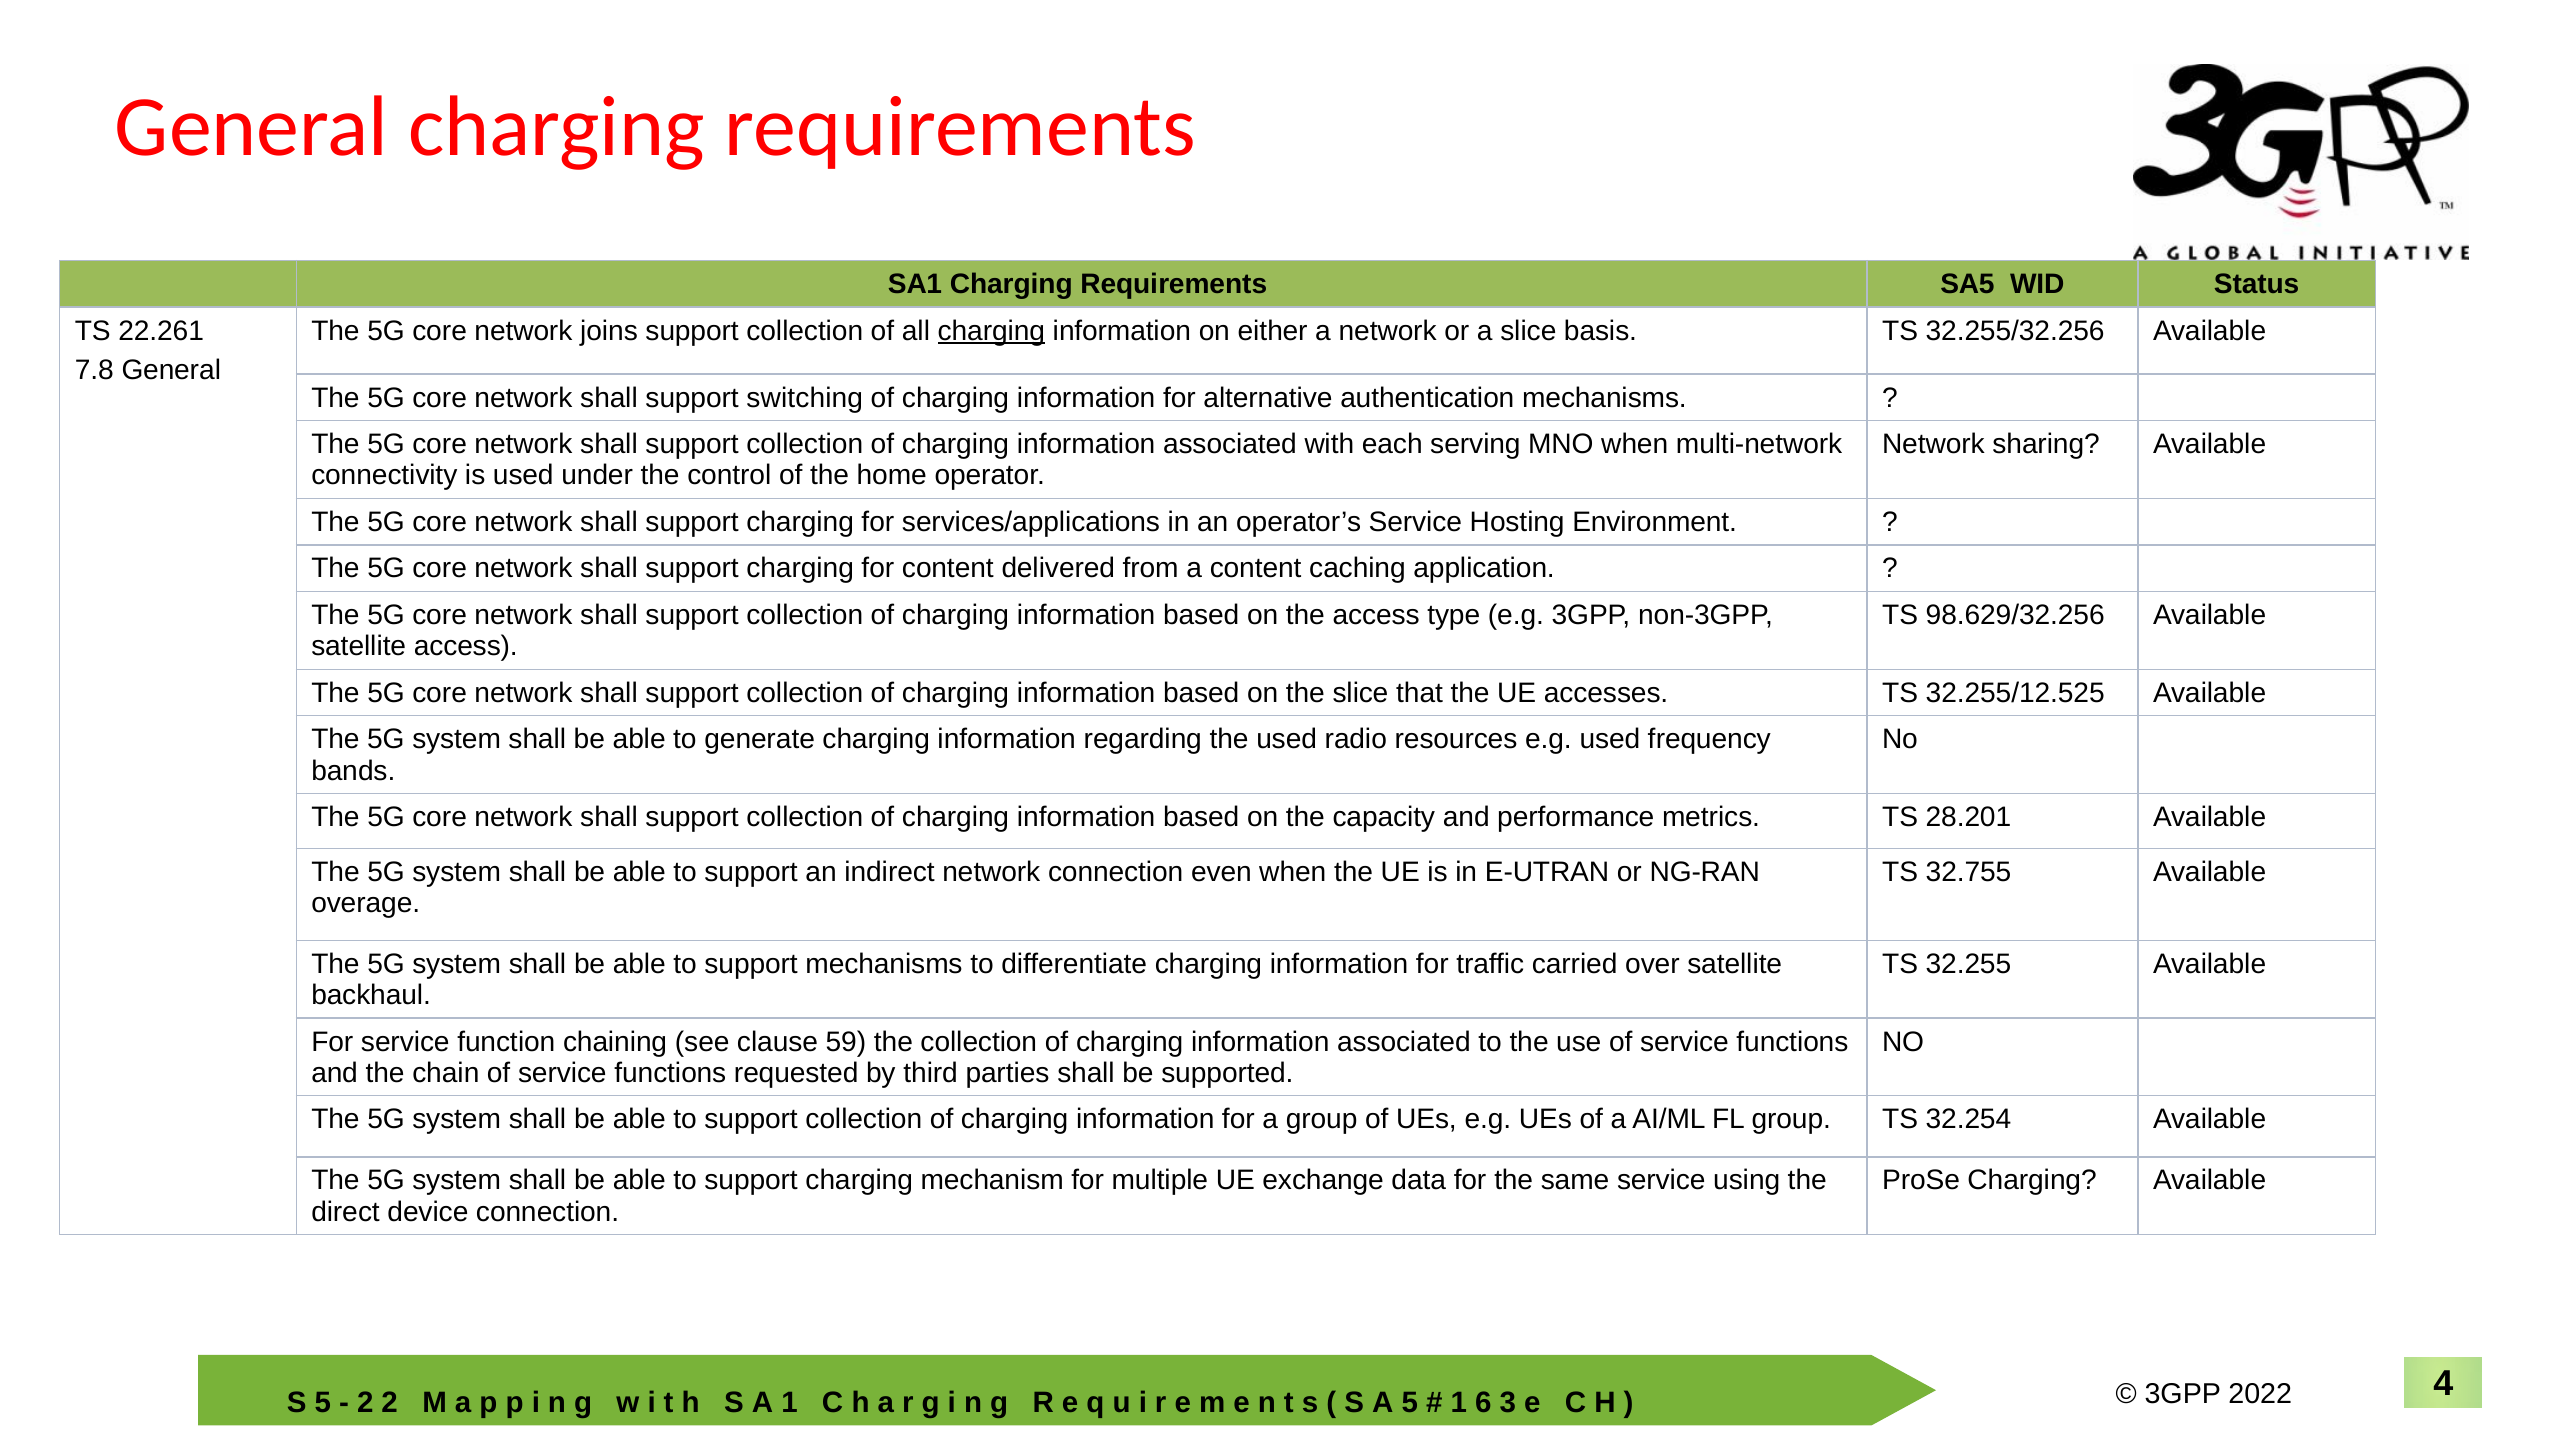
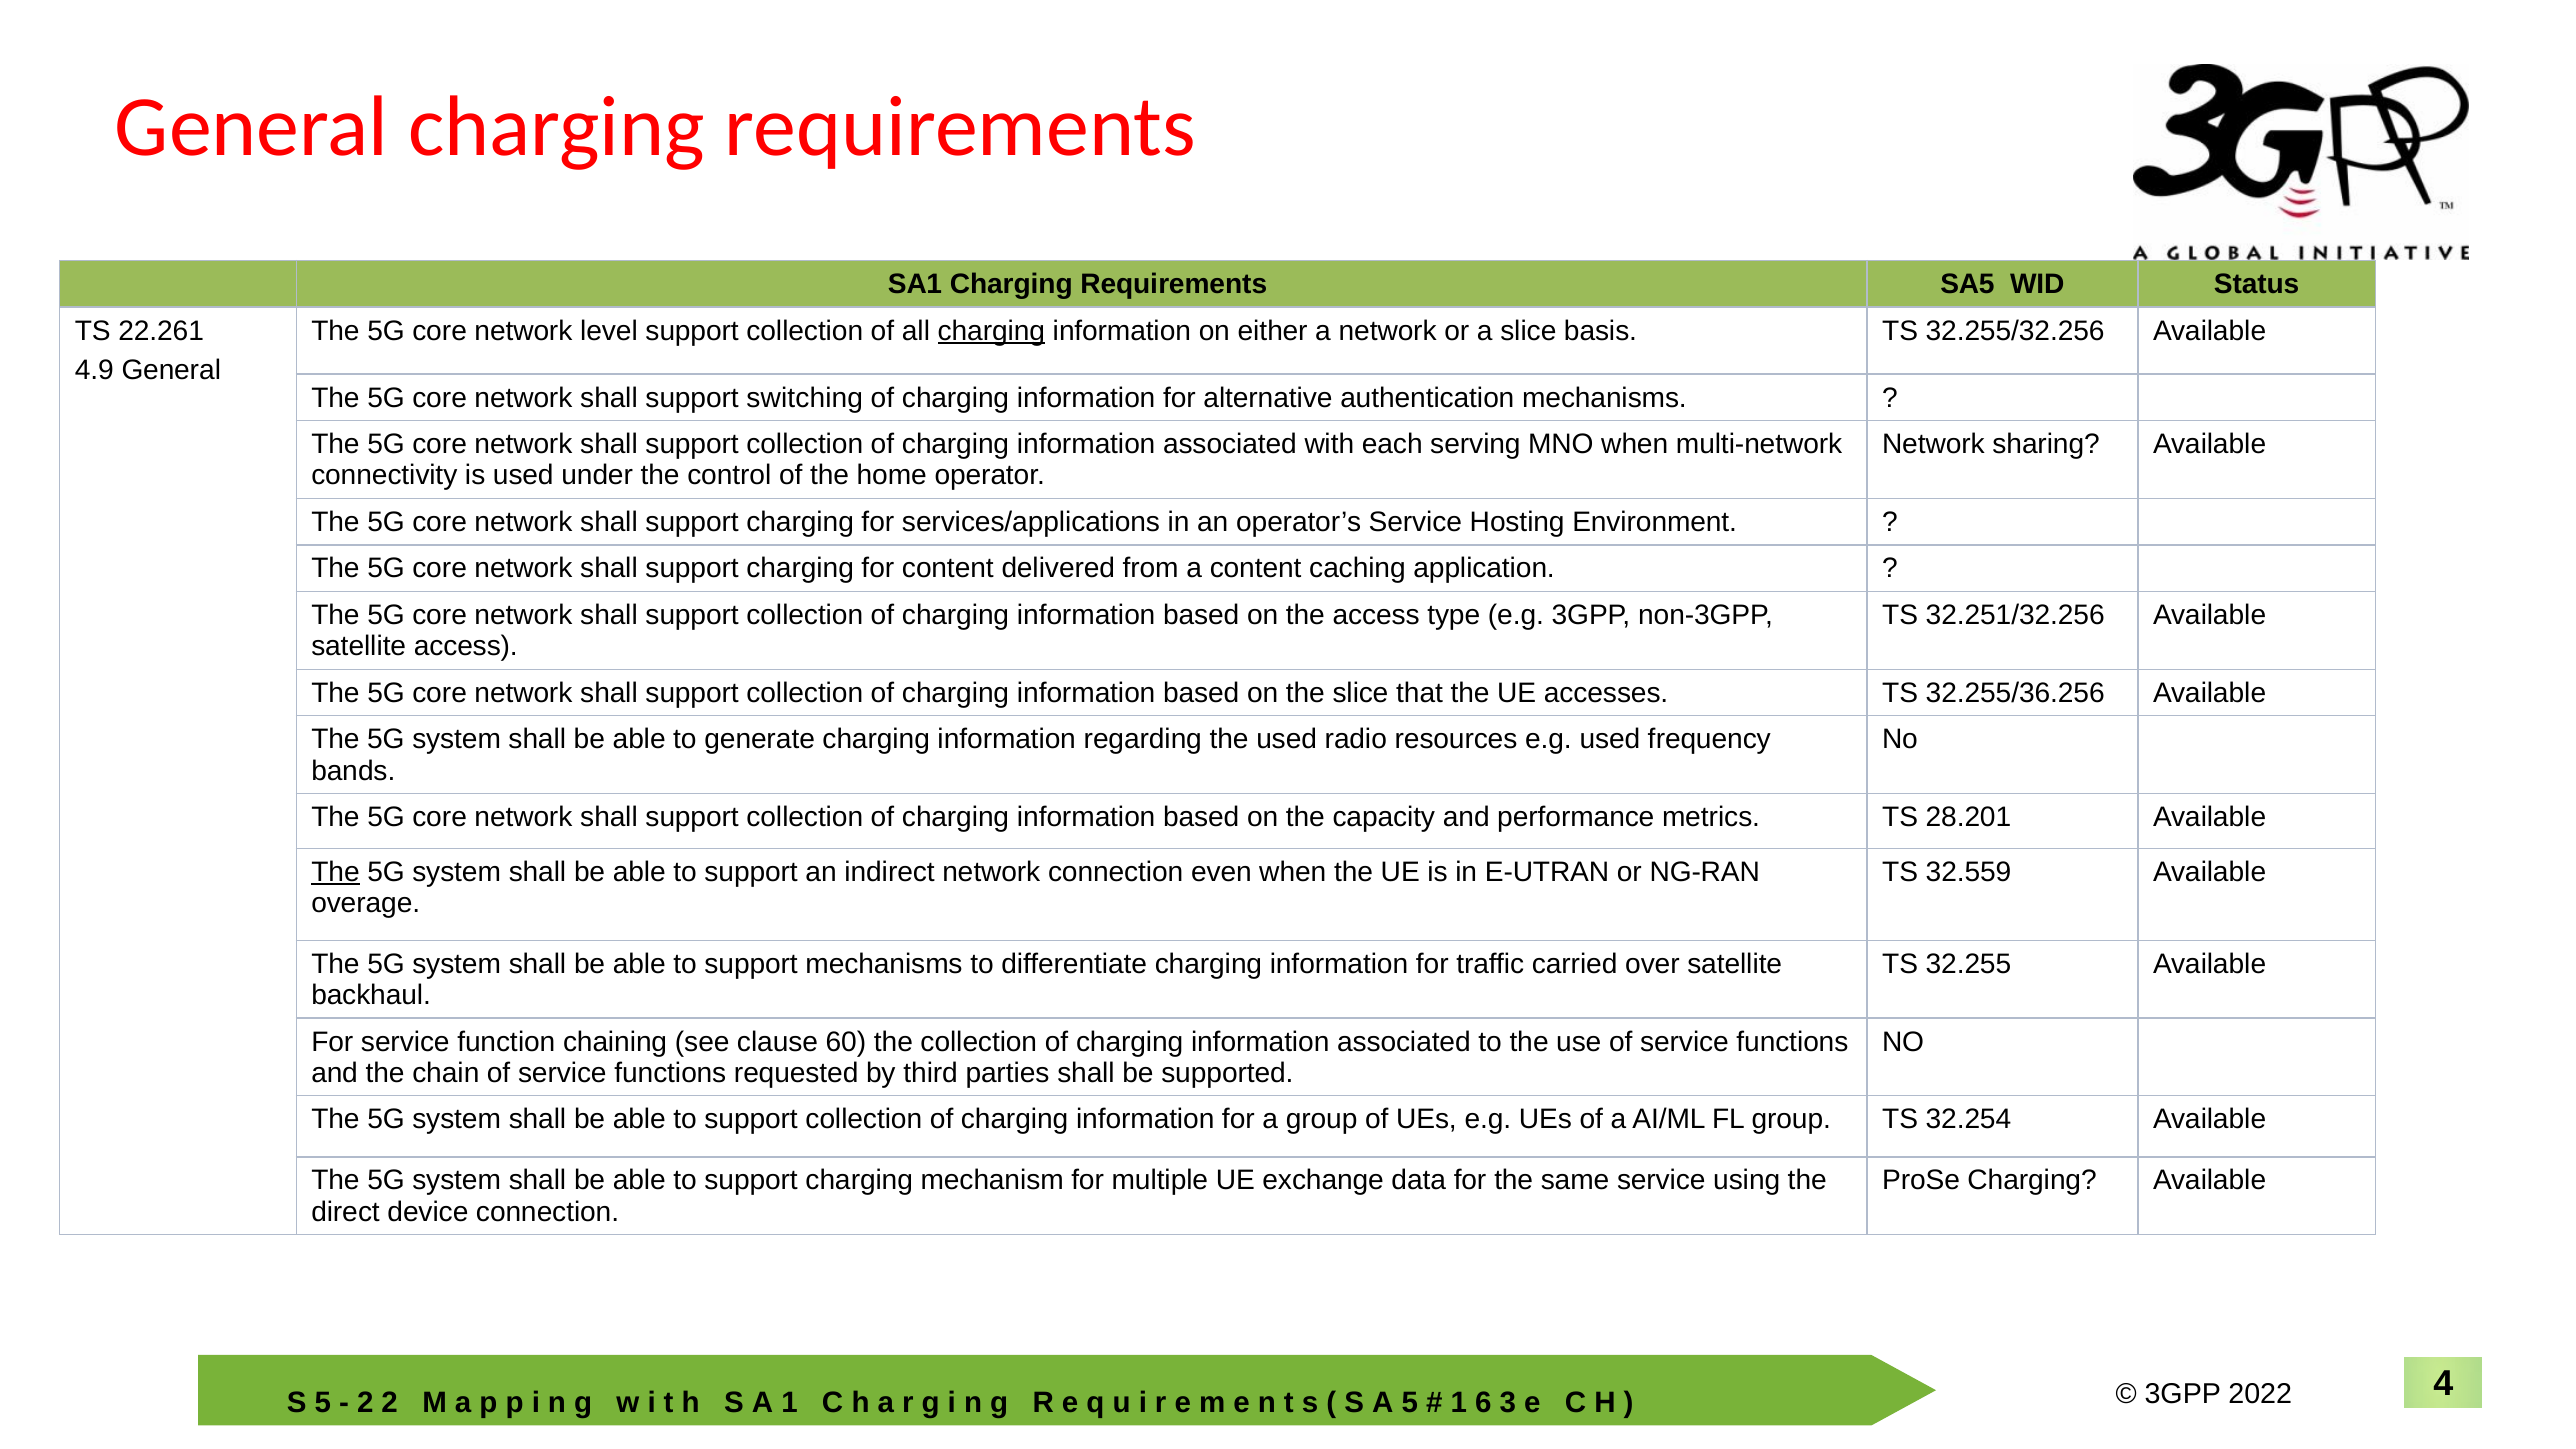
joins: joins -> level
7.8: 7.8 -> 4.9
98.629/32.256: 98.629/32.256 -> 32.251/32.256
32.255/12.525: 32.255/12.525 -> 32.255/36.256
The at (336, 872) underline: none -> present
32.755: 32.755 -> 32.559
59: 59 -> 60
